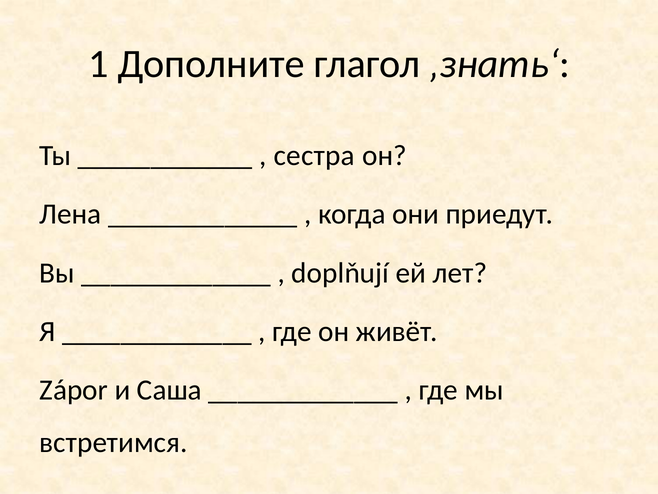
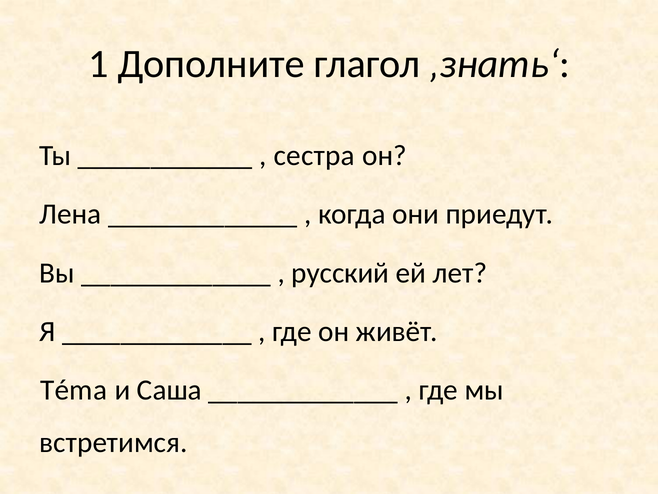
doplňují: doplňují -> русский
Zápor: Zápor -> Téma
